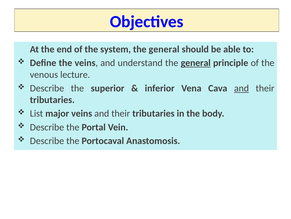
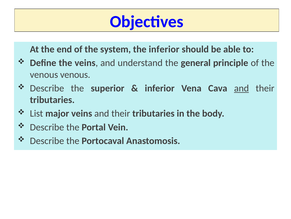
general at (164, 49): general -> inferior
general at (196, 63) underline: present -> none
venous lecture: lecture -> venous
